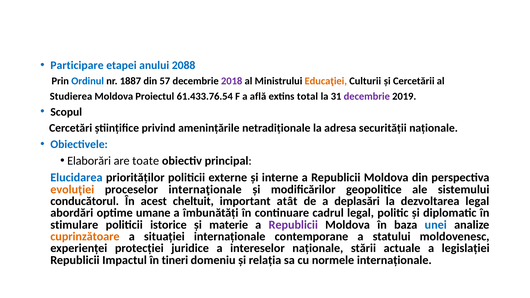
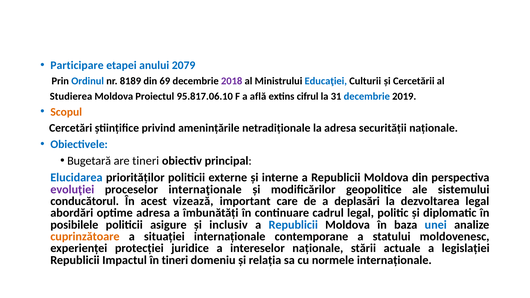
2088: 2088 -> 2079
1887: 1887 -> 8189
57: 57 -> 69
Educaţiei colour: orange -> blue
61.433.76.54: 61.433.76.54 -> 95.817.06.10
total: total -> cifrul
decembrie at (367, 96) colour: purple -> blue
Scopul colour: black -> orange
Elaborări: Elaborări -> Bugetară
are toate: toate -> tineri
evoluţiei colour: orange -> purple
cheltuit: cheltuit -> vizează
atât: atât -> care
optime umane: umane -> adresa
stimulare: stimulare -> posibilele
istorice: istorice -> asigure
materie: materie -> inclusiv
Republicii at (293, 225) colour: purple -> blue
